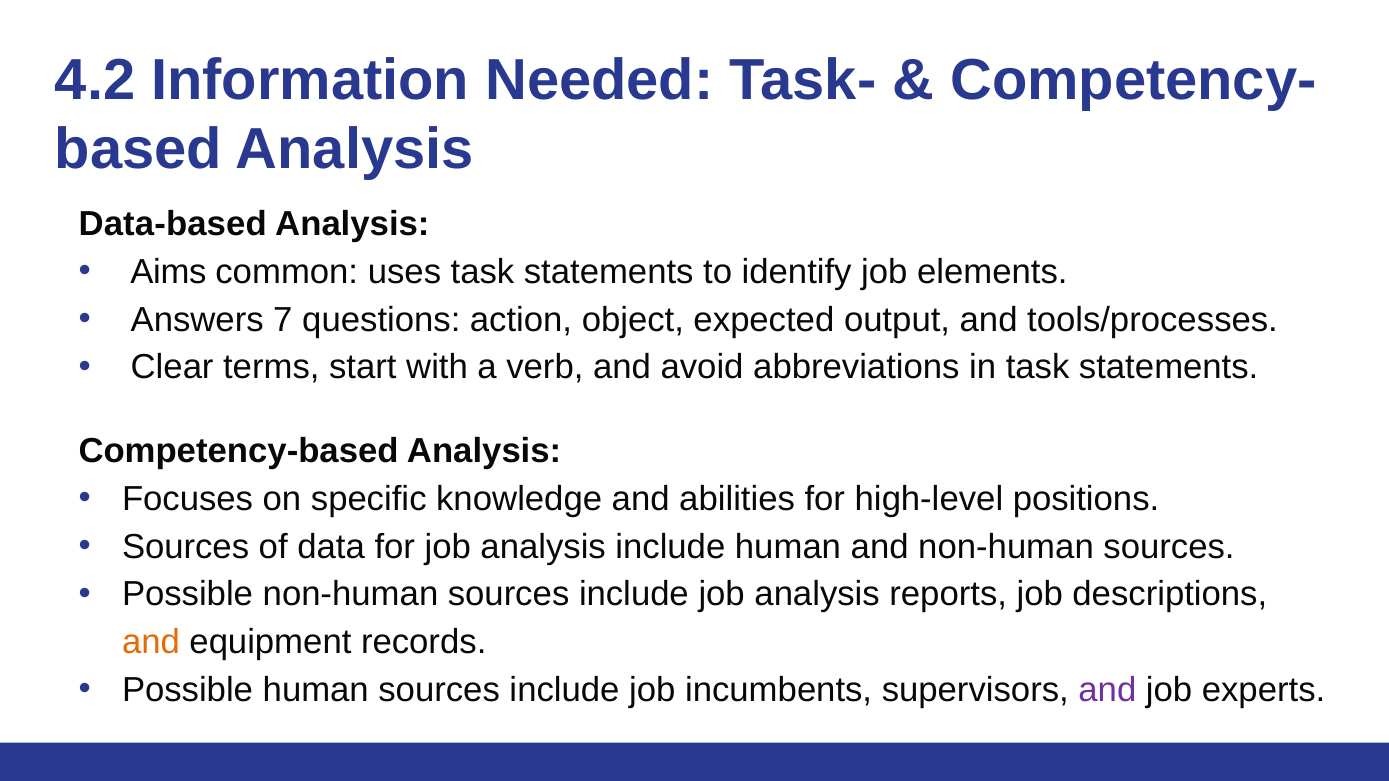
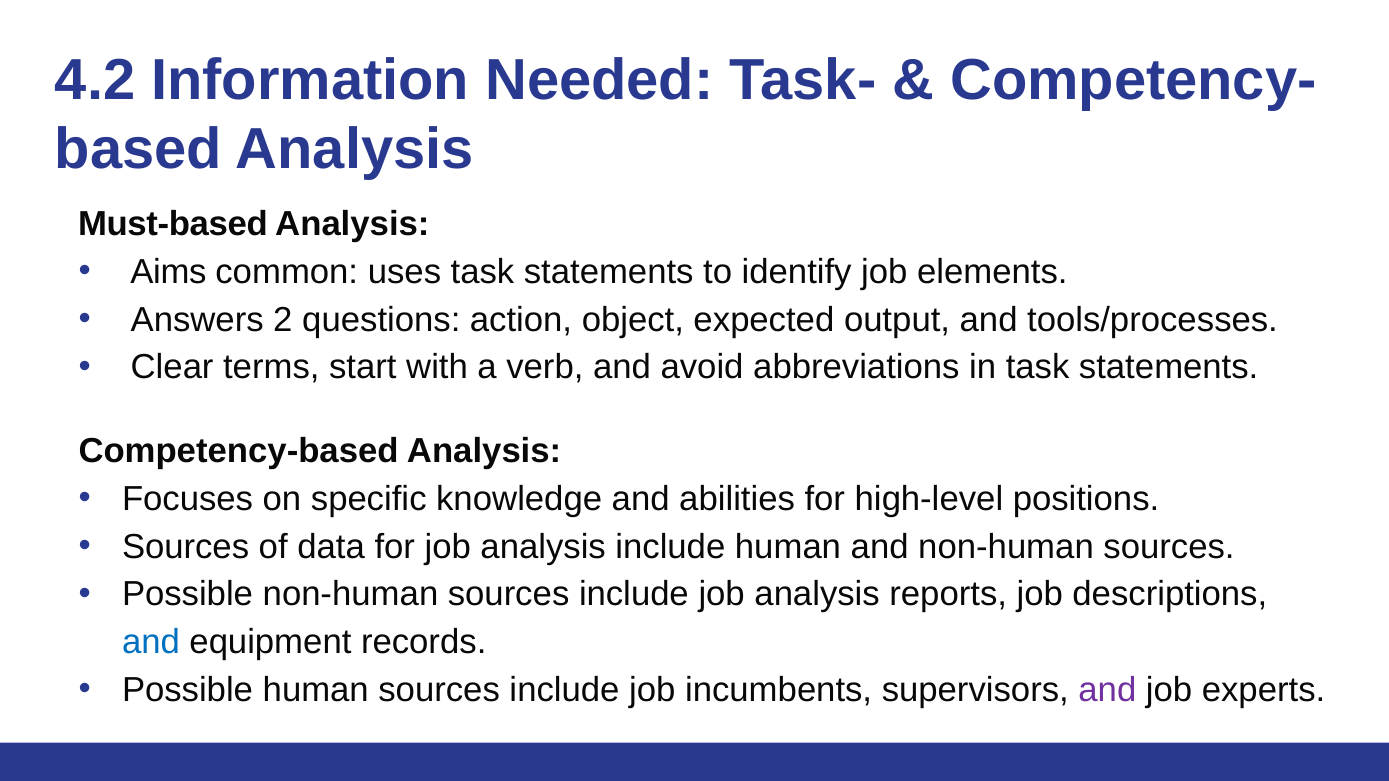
Data-based: Data-based -> Must-based
7: 7 -> 2
and at (151, 643) colour: orange -> blue
